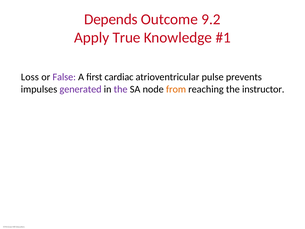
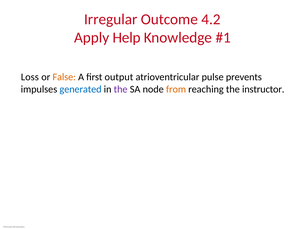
Depends: Depends -> Irregular
9.2: 9.2 -> 4.2
True: True -> Help
False colour: purple -> orange
cardiac: cardiac -> output
generated colour: purple -> blue
